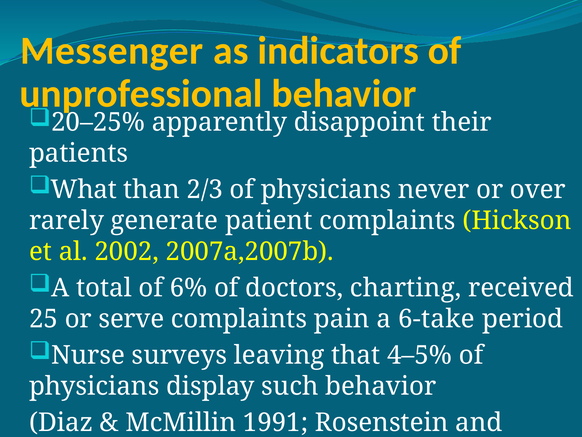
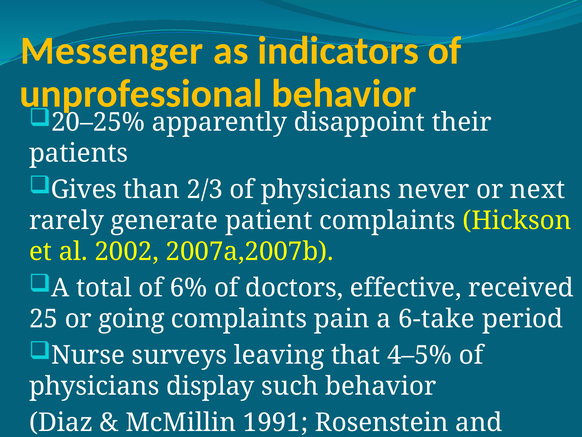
What: What -> Gives
over: over -> next
charting: charting -> effective
serve: serve -> going
